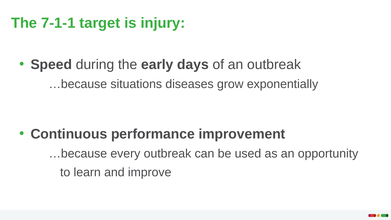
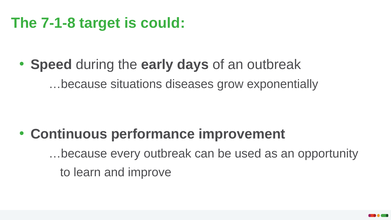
7-1-1: 7-1-1 -> 7-1-8
injury: injury -> could
